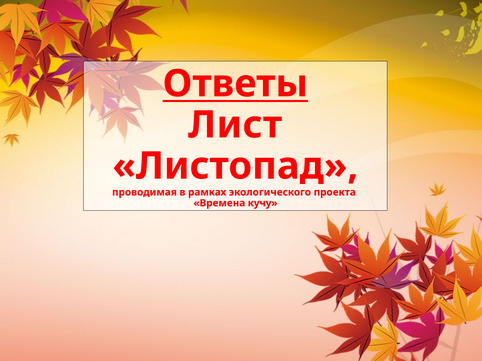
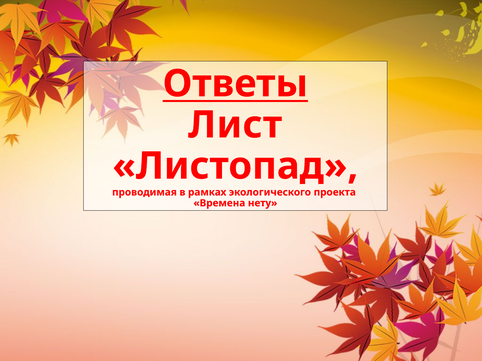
кучу: кучу -> нету
